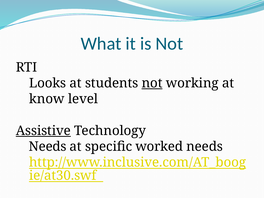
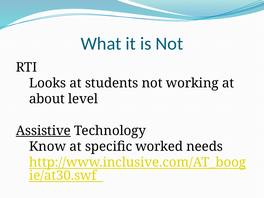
not at (152, 83) underline: present -> none
know: know -> about
Needs at (48, 147): Needs -> Know
